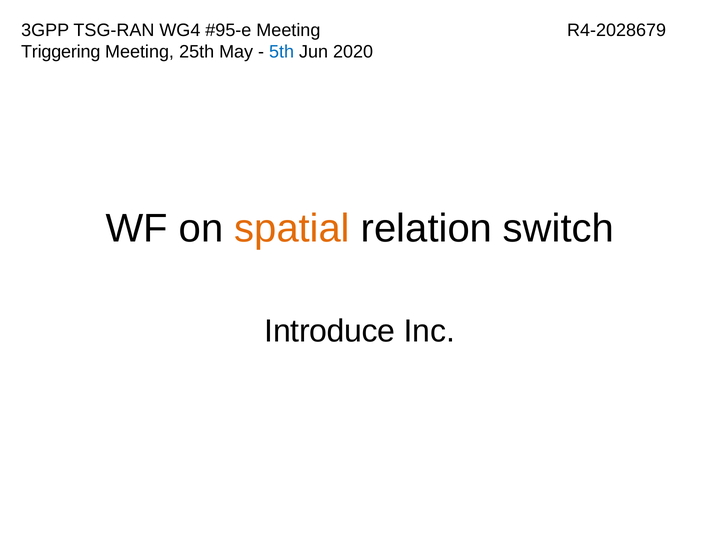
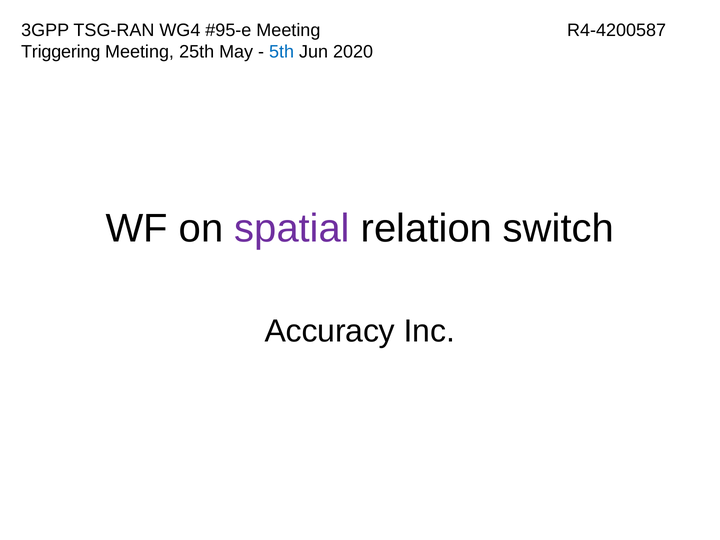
R4-2028679: R4-2028679 -> R4-4200587
spatial colour: orange -> purple
Introduce: Introduce -> Accuracy
